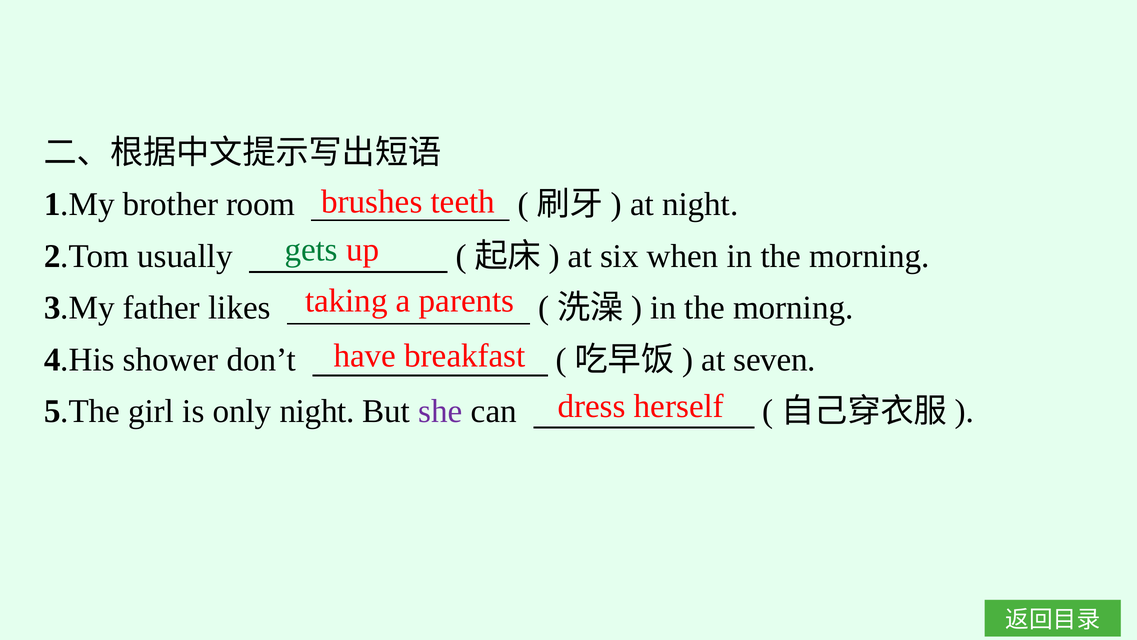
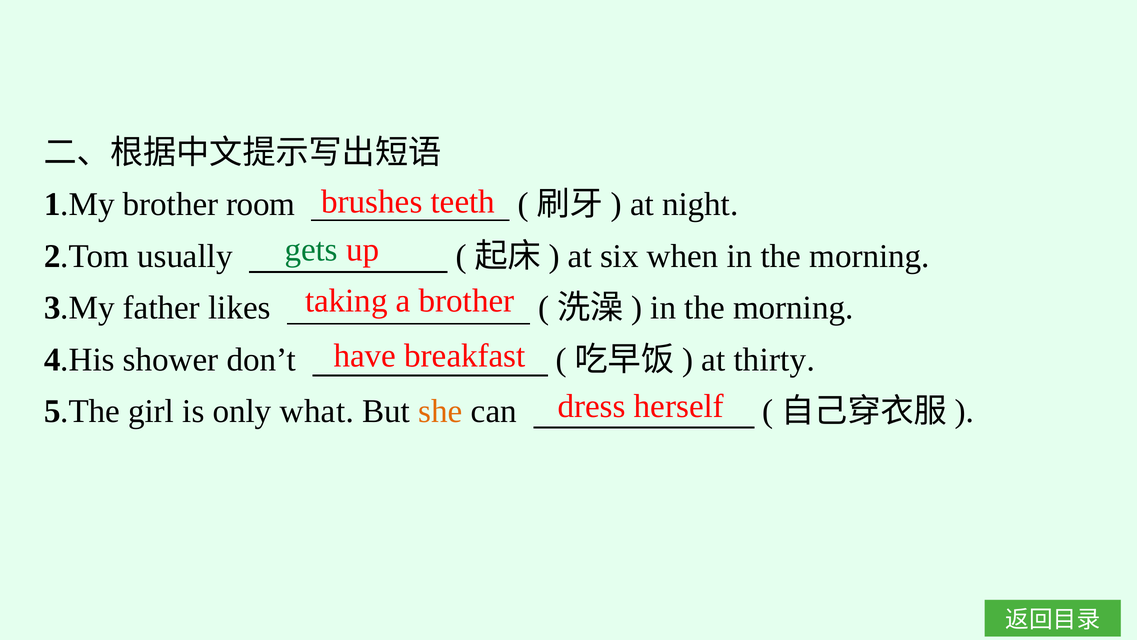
a parents: parents -> brother
seven: seven -> thirty
only night: night -> what
she colour: purple -> orange
